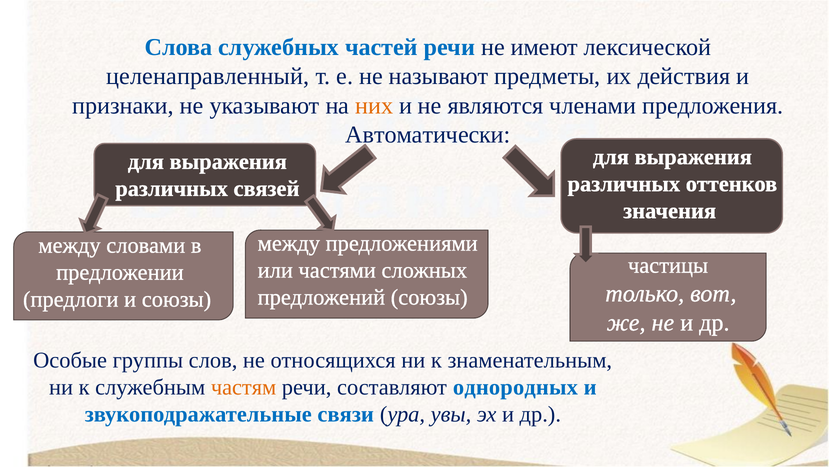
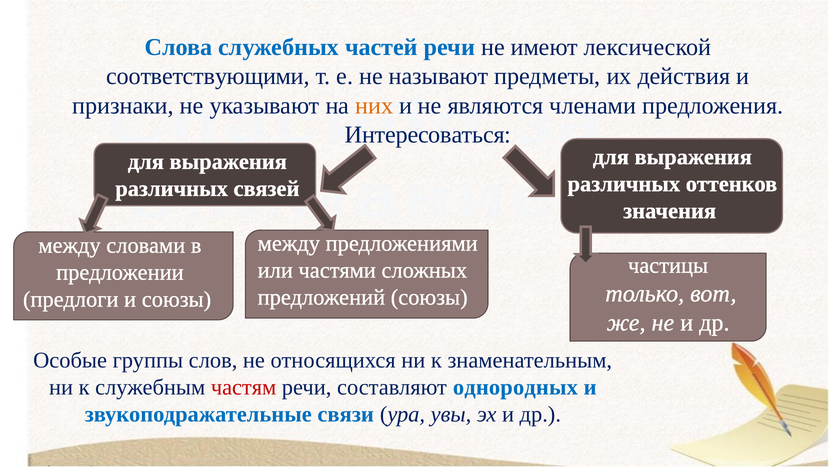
целенаправленный: целенаправленный -> соответствующими
Автоматически: Автоматически -> Интересоваться
частям colour: orange -> red
